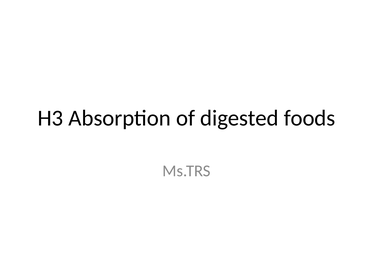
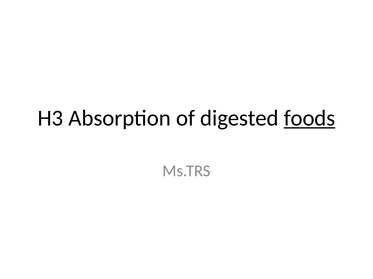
foods underline: none -> present
